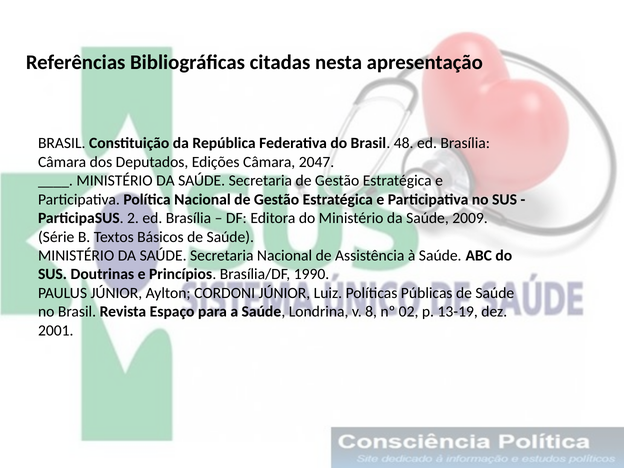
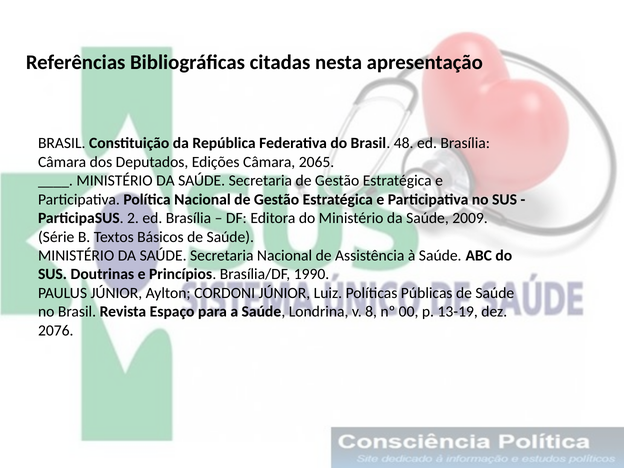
2047: 2047 -> 2065
02: 02 -> 00
2001: 2001 -> 2076
